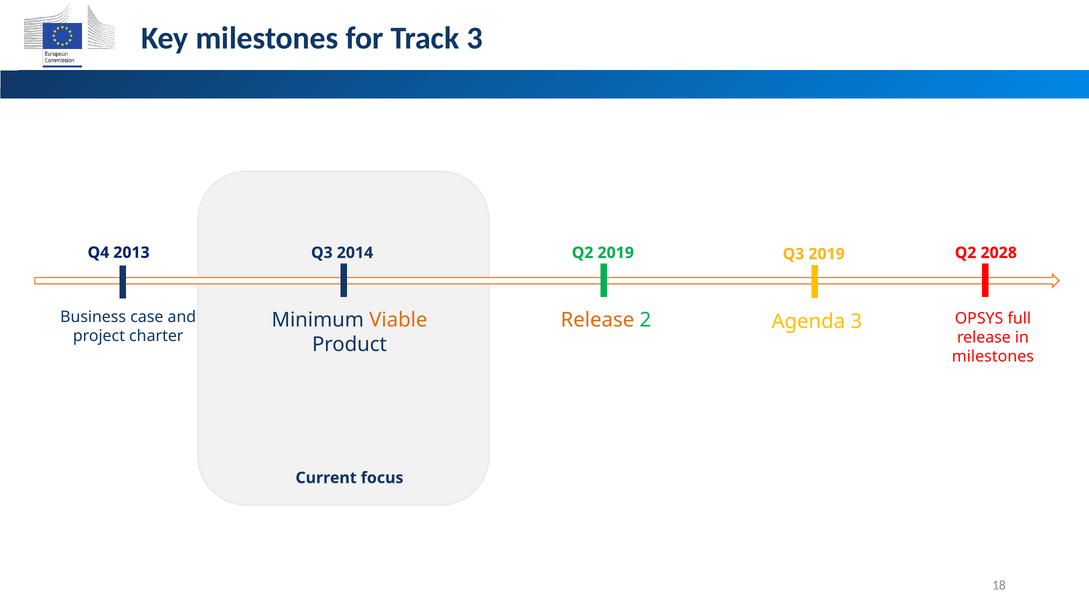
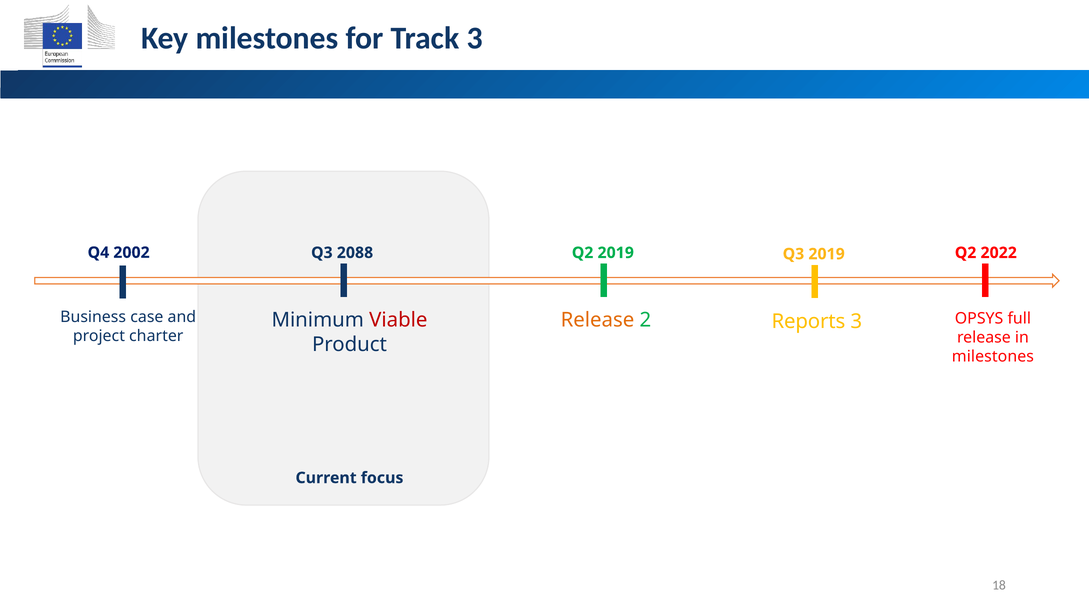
2013: 2013 -> 2002
2014: 2014 -> 2088
2028: 2028 -> 2022
Viable colour: orange -> red
Agenda: Agenda -> Reports
